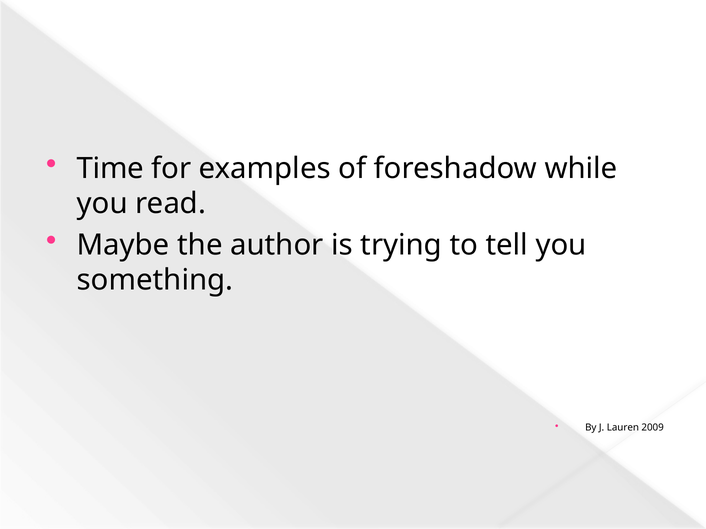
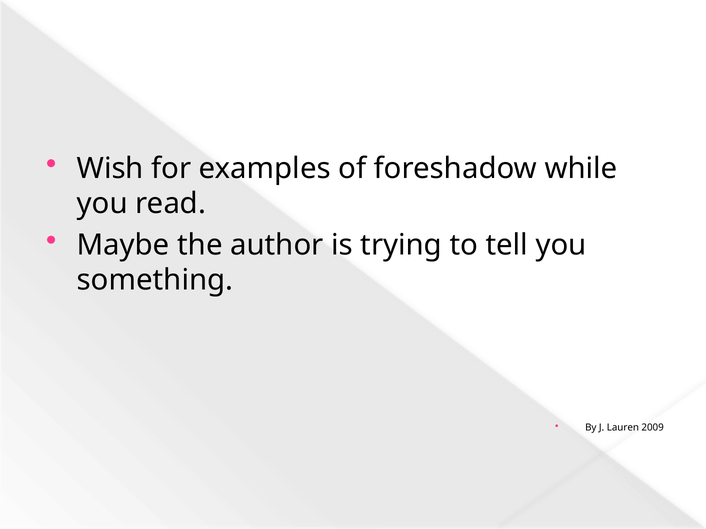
Time: Time -> Wish
